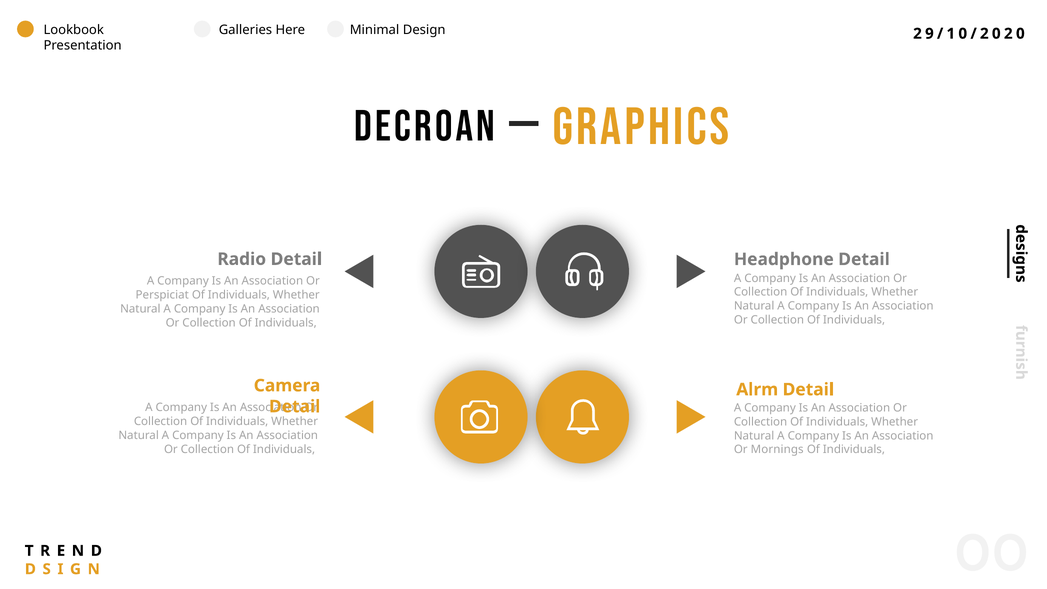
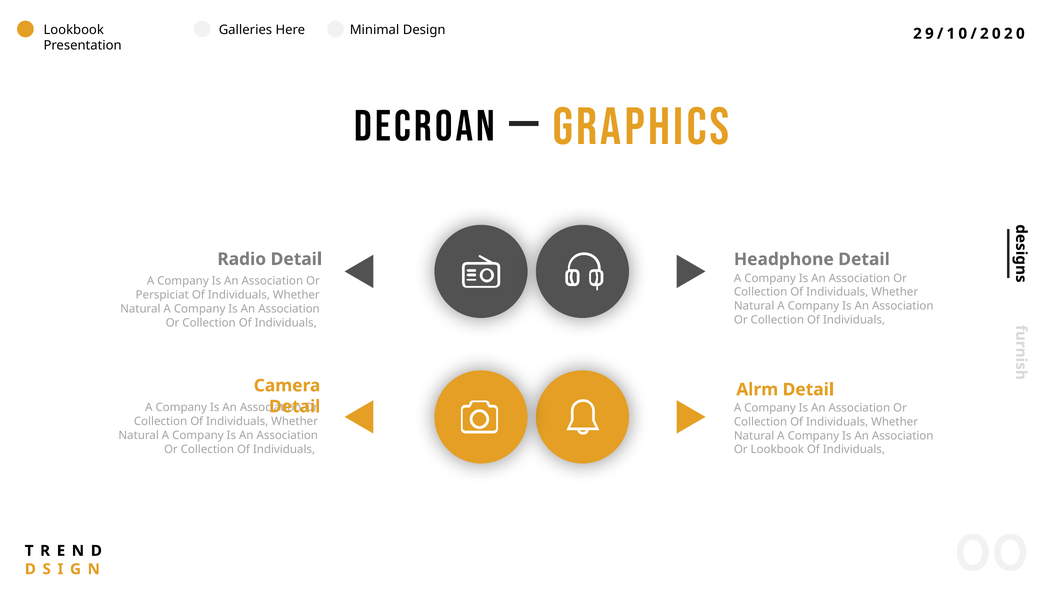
Or Mornings: Mornings -> Lookbook
